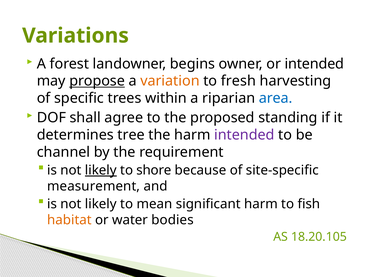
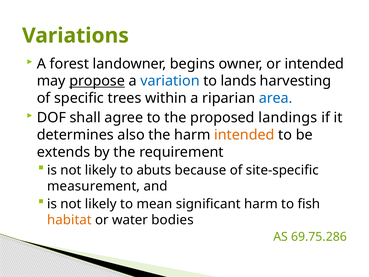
variation colour: orange -> blue
fresh: fresh -> lands
standing: standing -> landings
tree: tree -> also
intended at (244, 135) colour: purple -> orange
channel: channel -> extends
likely at (101, 170) underline: present -> none
shore: shore -> abuts
18.20.105: 18.20.105 -> 69.75.286
